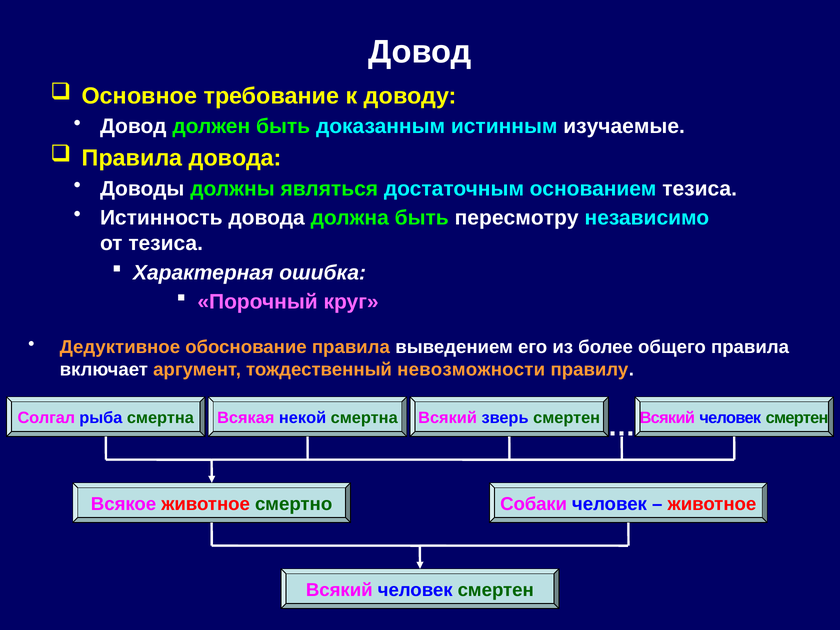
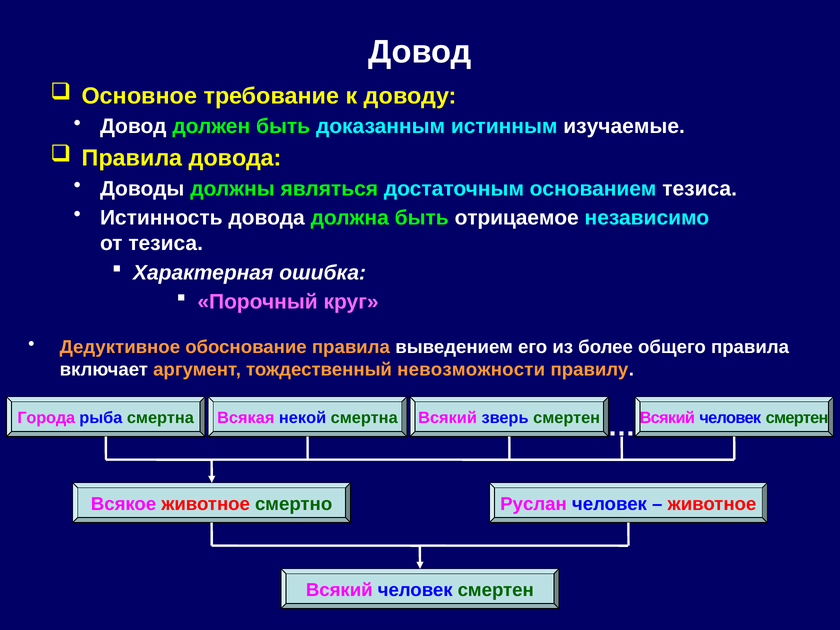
пересмотру: пересмотру -> отрицаемое
Солгал: Солгал -> Города
Собаки: Собаки -> Руслан
